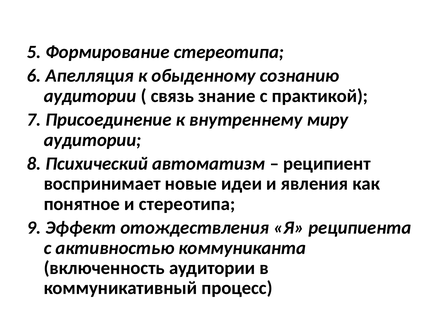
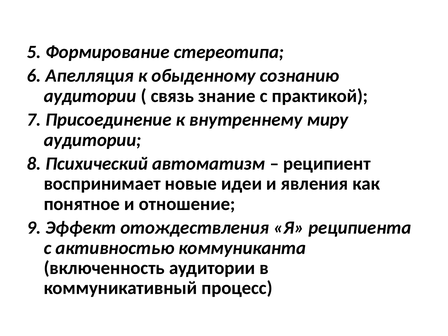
и стереотипа: стереотипа -> отношение
